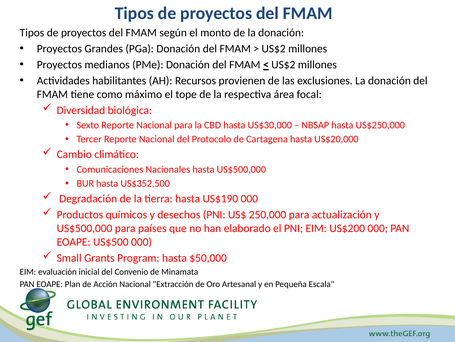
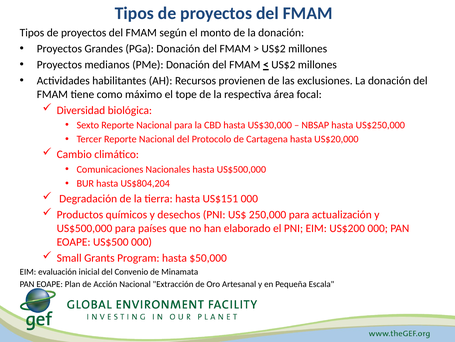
US$352,500: US$352,500 -> US$804,204
US$190: US$190 -> US$151
